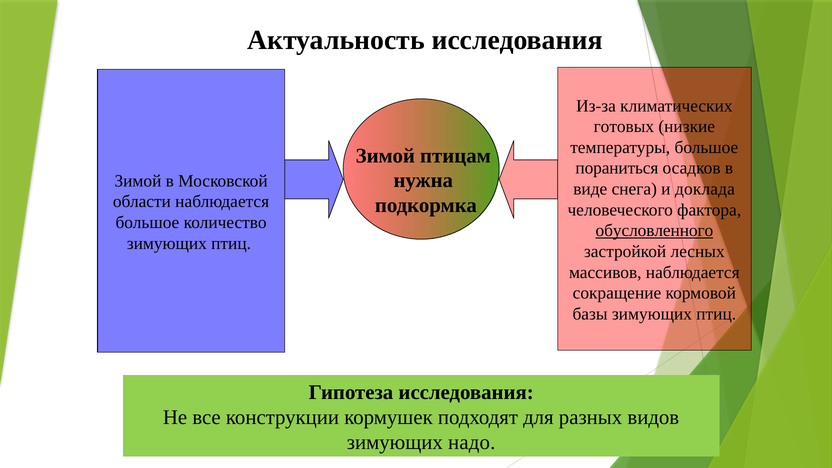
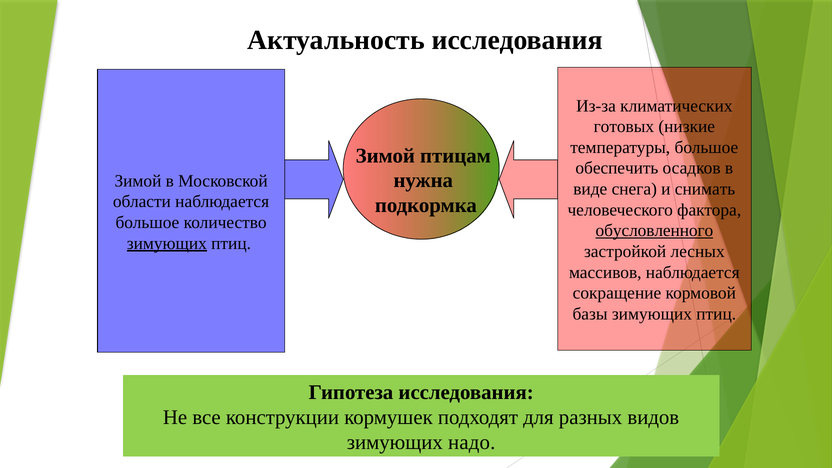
пораниться: пораниться -> обеспечить
доклада: доклада -> снимать
зимующих at (167, 243) underline: none -> present
